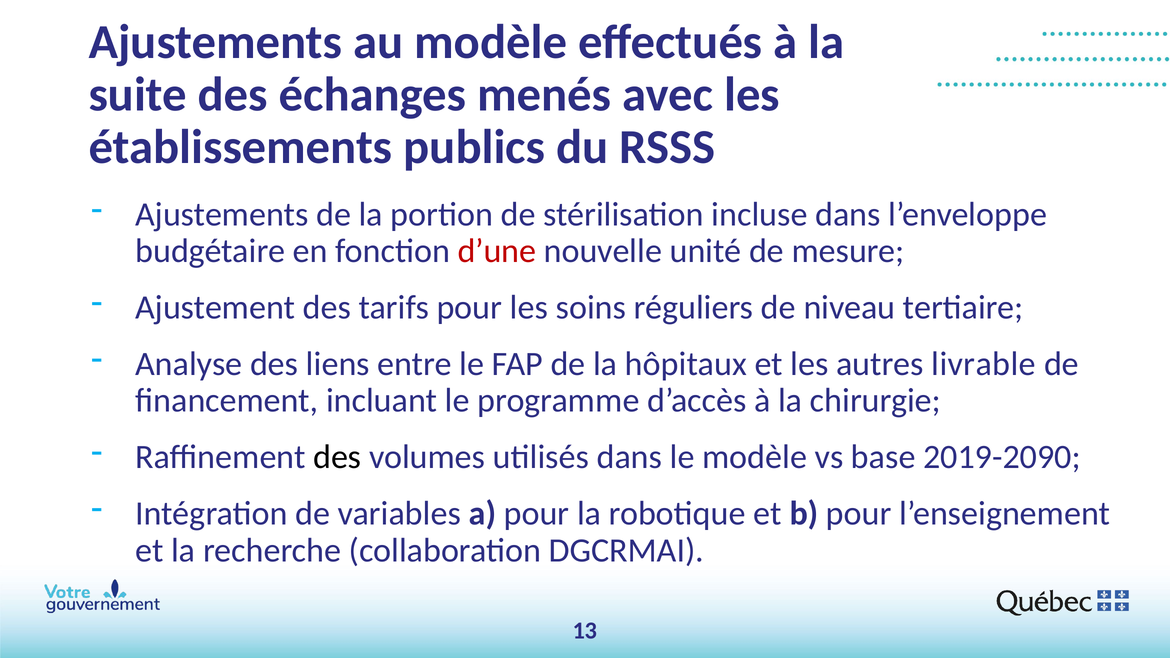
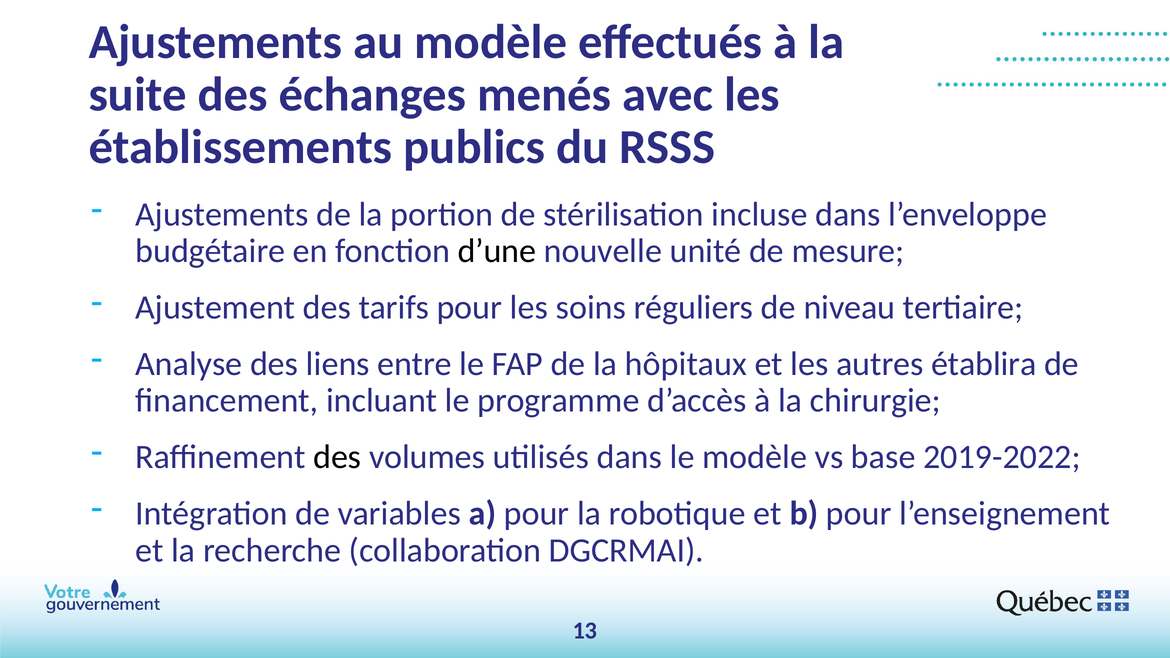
d’une colour: red -> black
livrable: livrable -> établira
2019-2090: 2019-2090 -> 2019-2022
